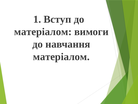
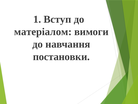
матеріалом at (61, 56): матеріалом -> постановки
